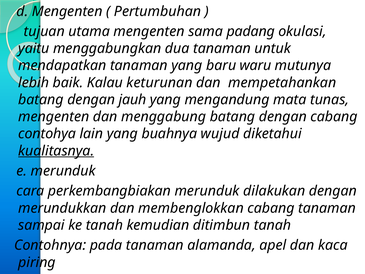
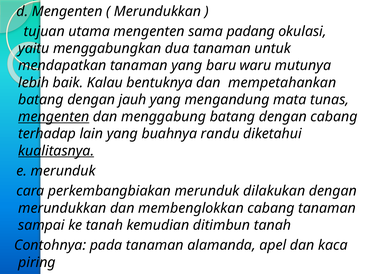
Pertumbuhan at (158, 11): Pertumbuhan -> Merundukkan
keturunan: keturunan -> bentuknya
mengenten at (54, 117) underline: none -> present
contohya: contohya -> terhadap
wujud: wujud -> randu
